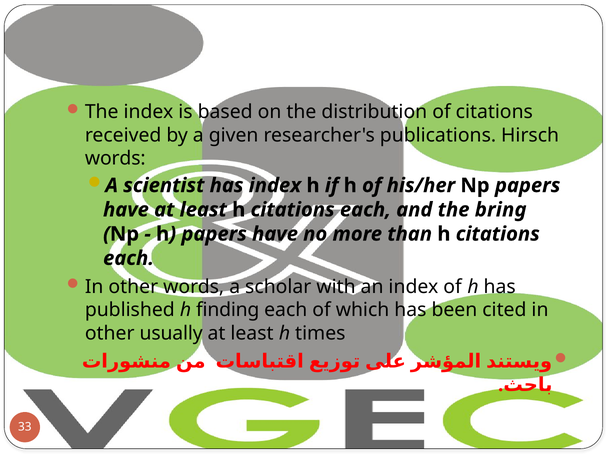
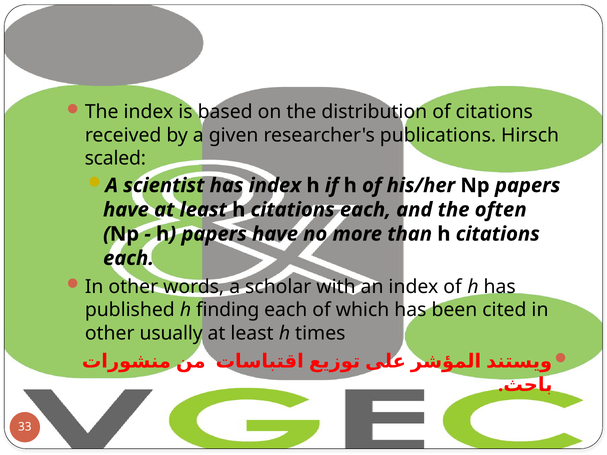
words at (115, 159): words -> scaled
bring: bring -> often
